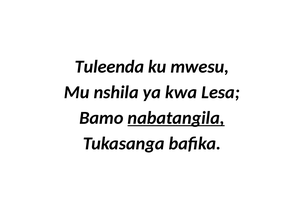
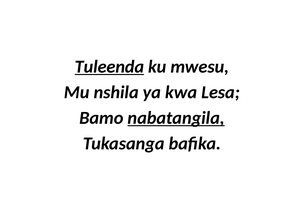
Tuleenda underline: none -> present
